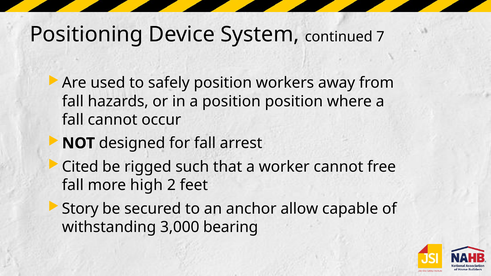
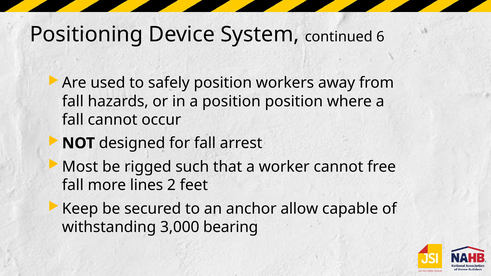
7: 7 -> 6
Cited: Cited -> Most
high: high -> lines
Story: Story -> Keep
